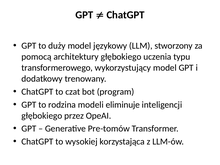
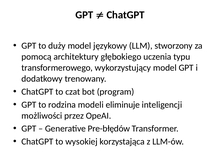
głębokiego at (42, 116): głębokiego -> możliwości
Pre-tomów: Pre-tomów -> Pre-błędów
